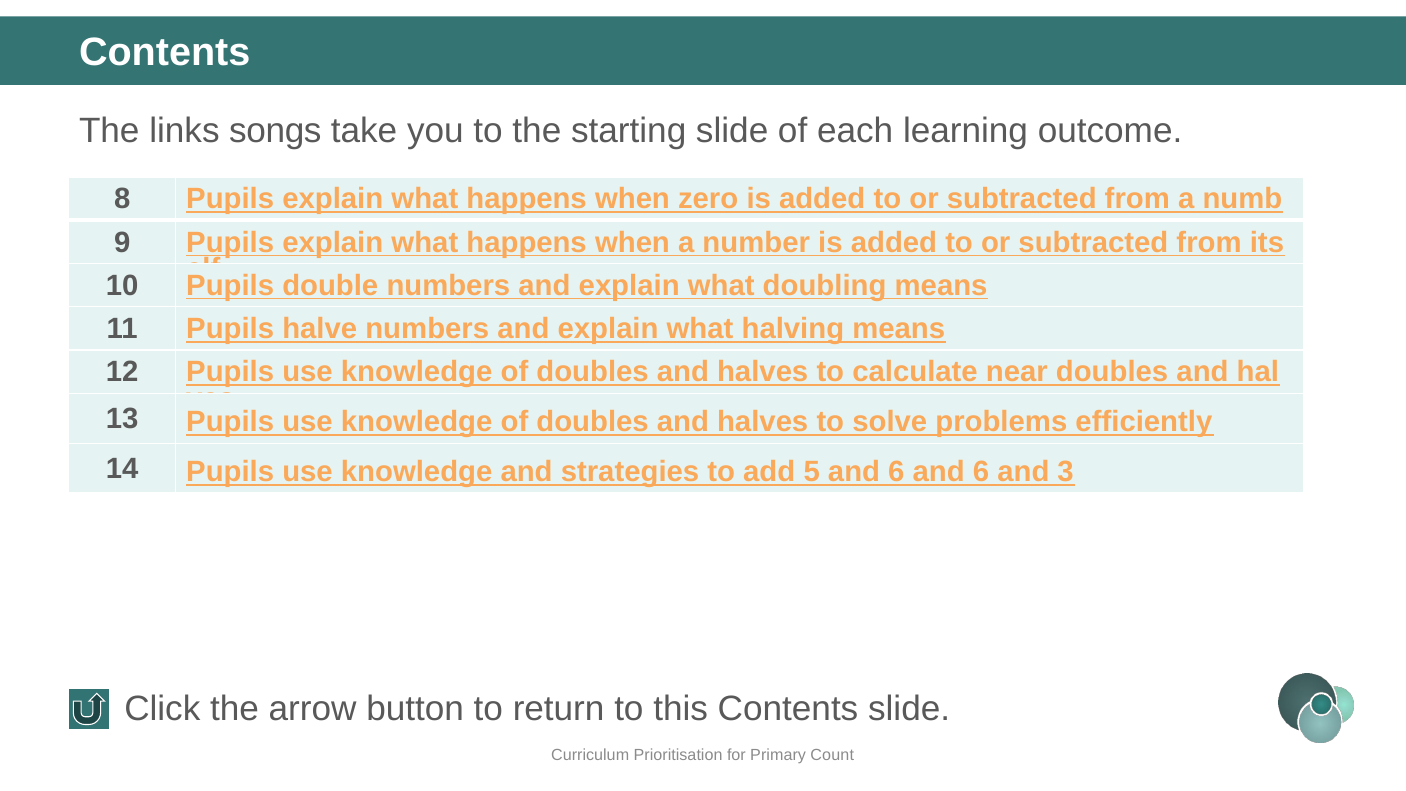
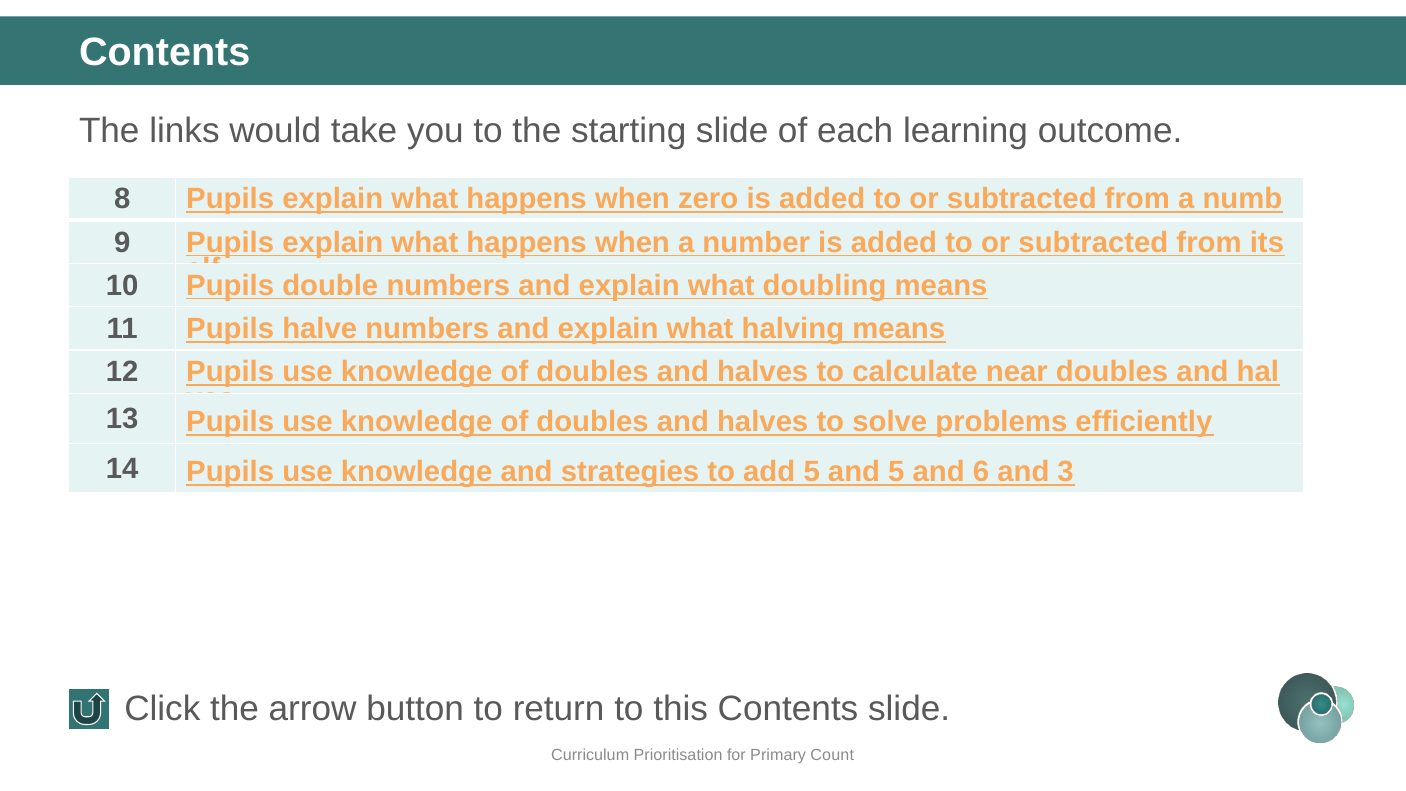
songs: songs -> would
5 and 6: 6 -> 5
